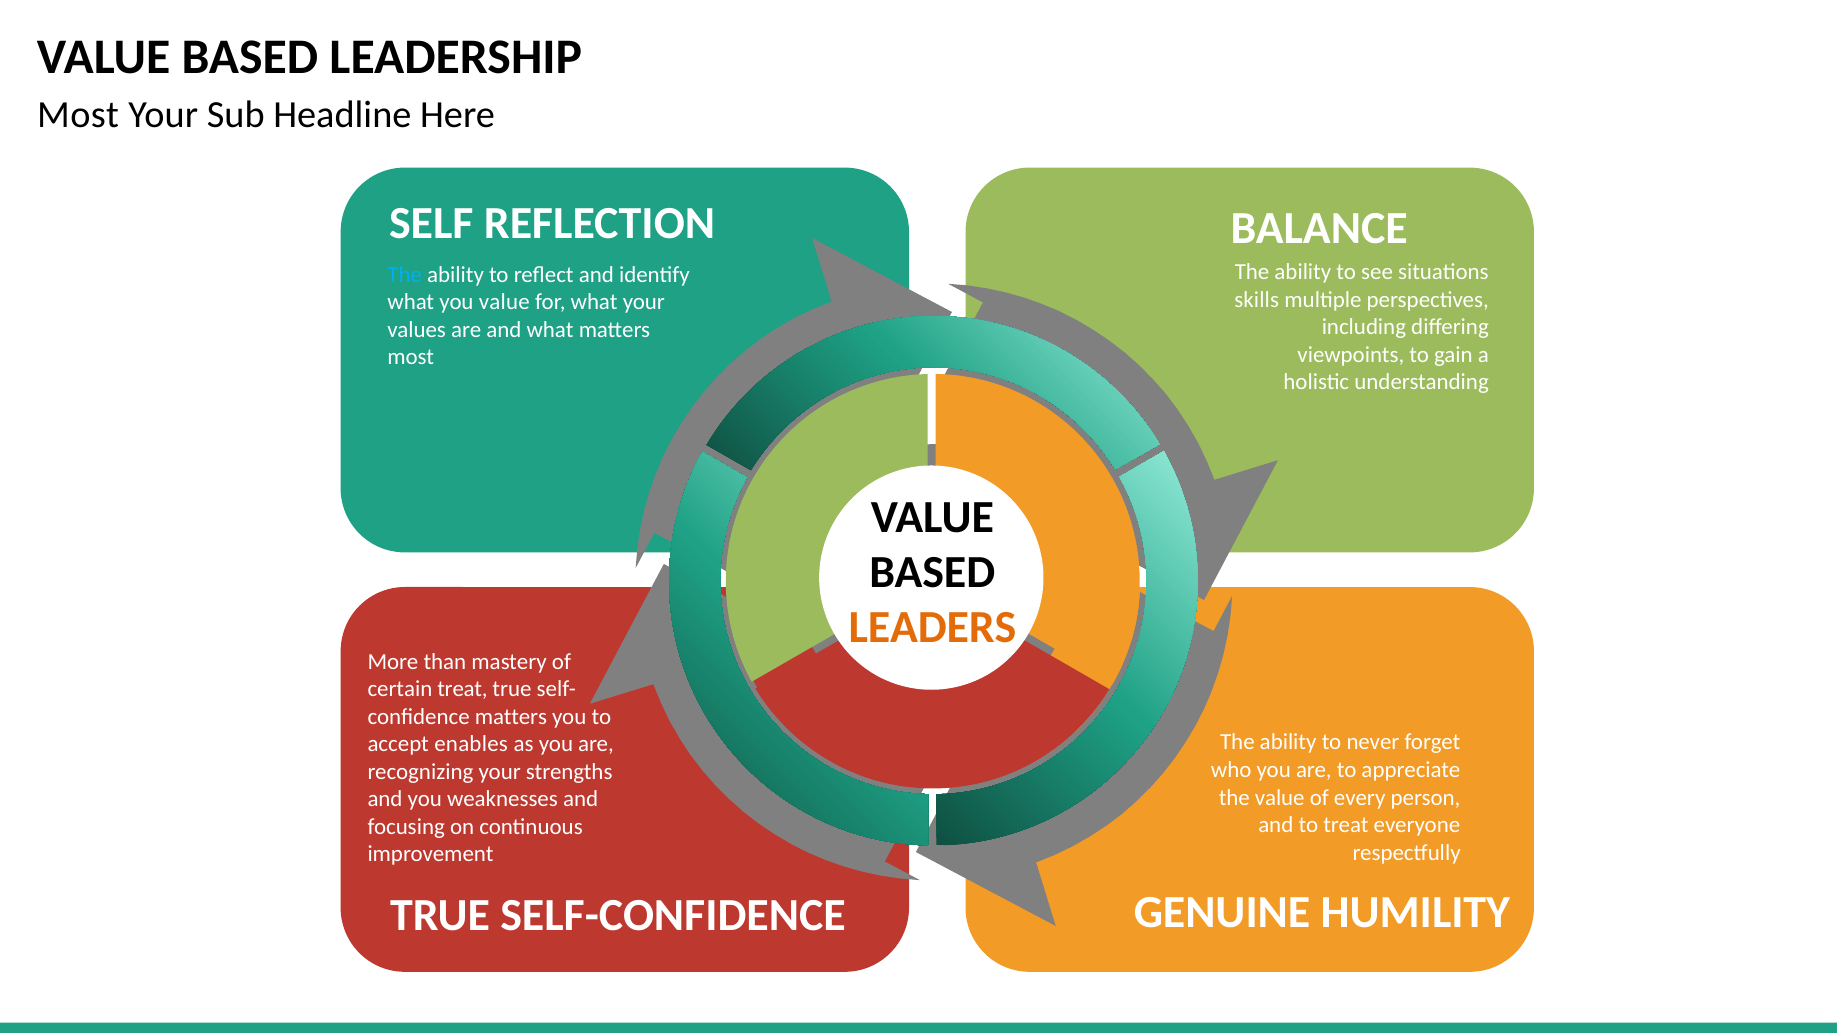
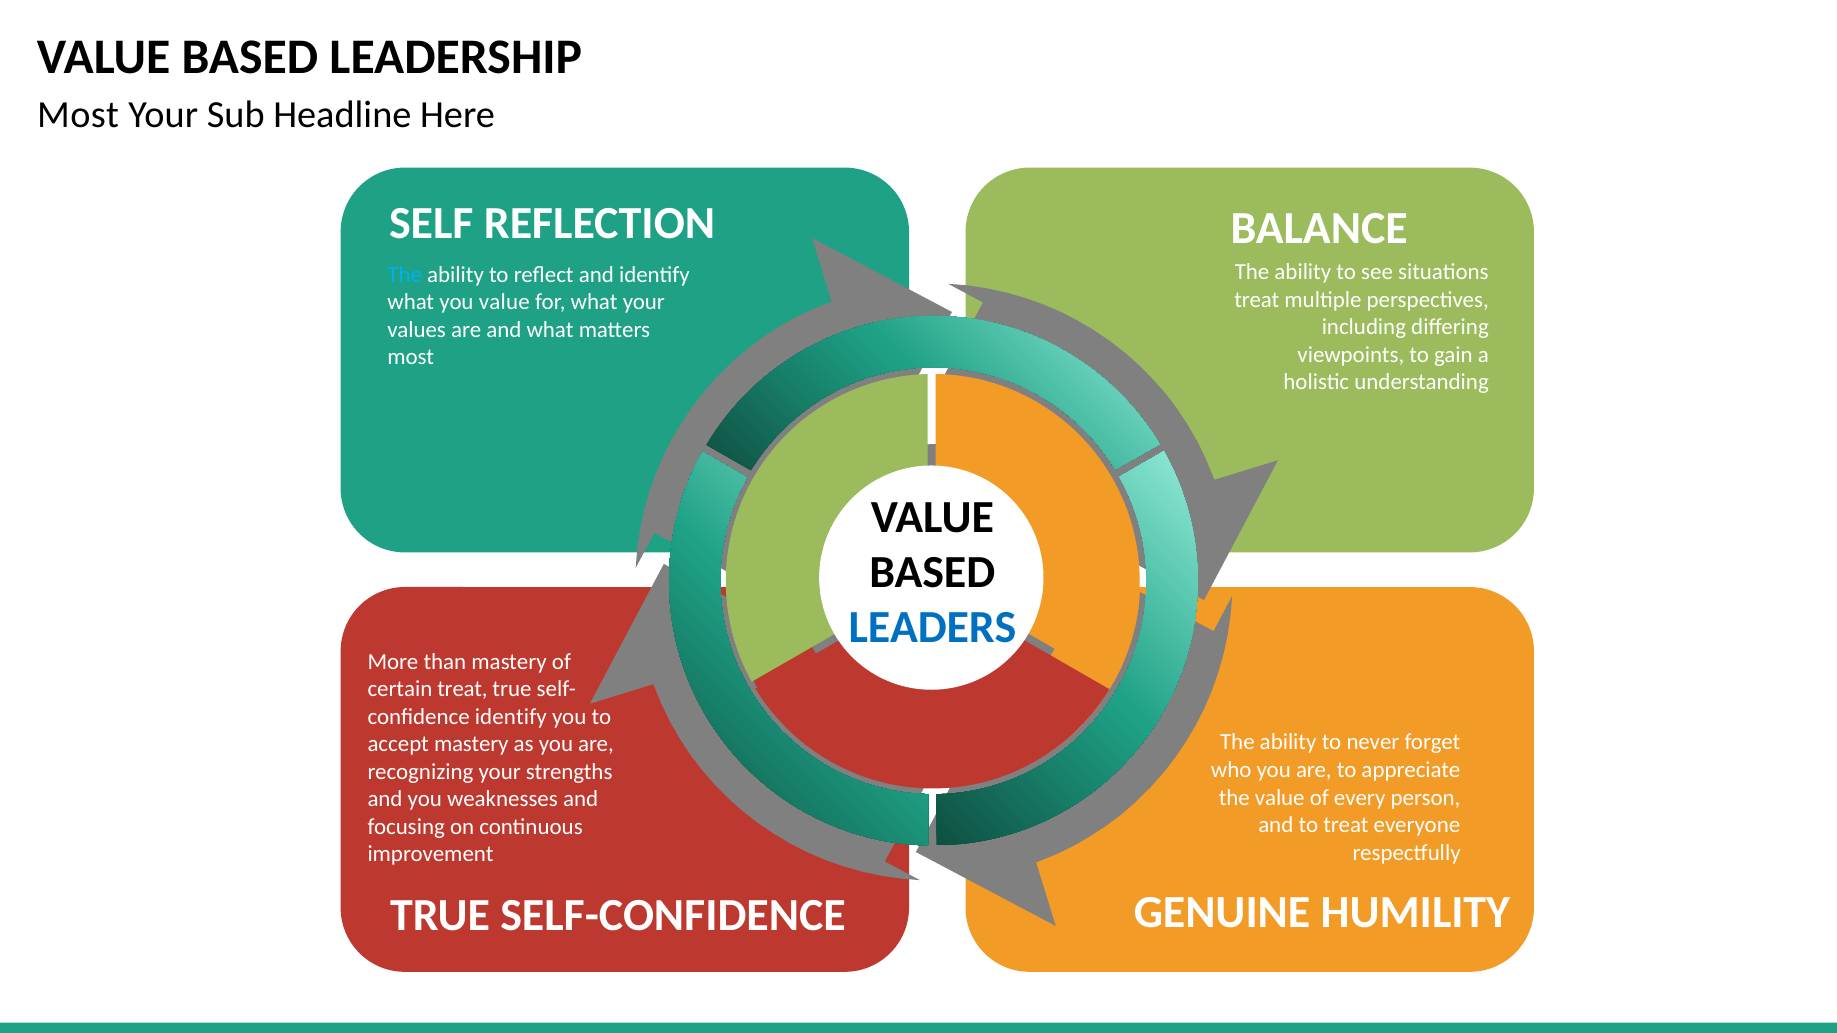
skills at (1257, 300): skills -> treat
LEADERS colour: orange -> blue
matters at (511, 717): matters -> identify
accept enables: enables -> mastery
